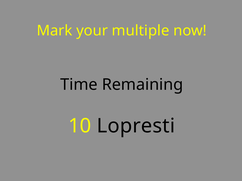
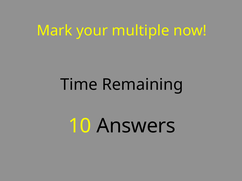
Lopresti: Lopresti -> Answers
